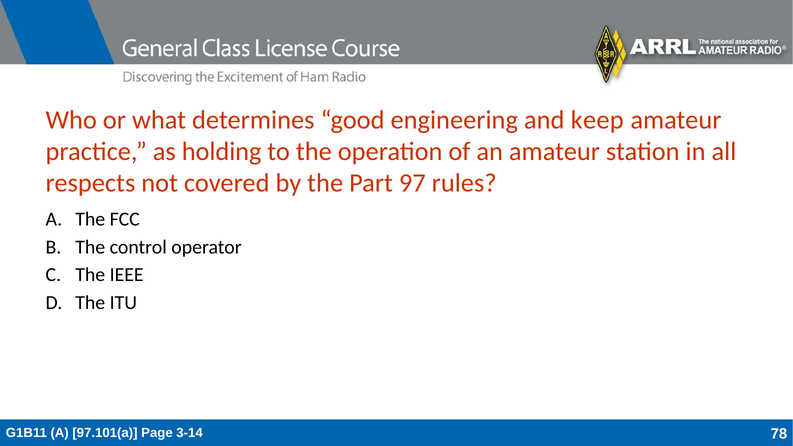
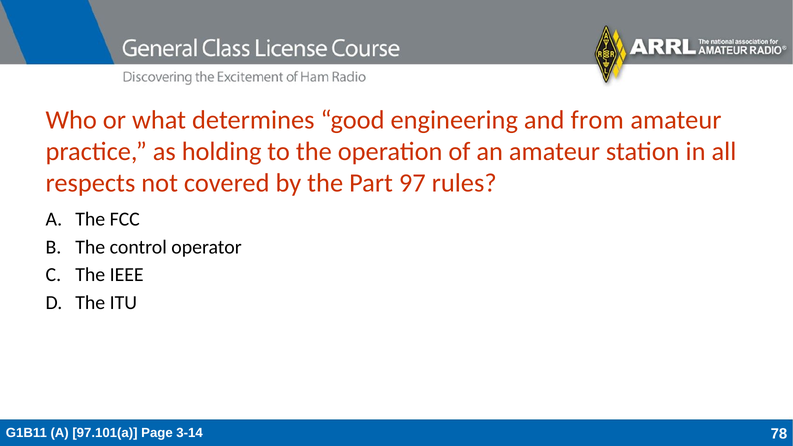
keep: keep -> from
